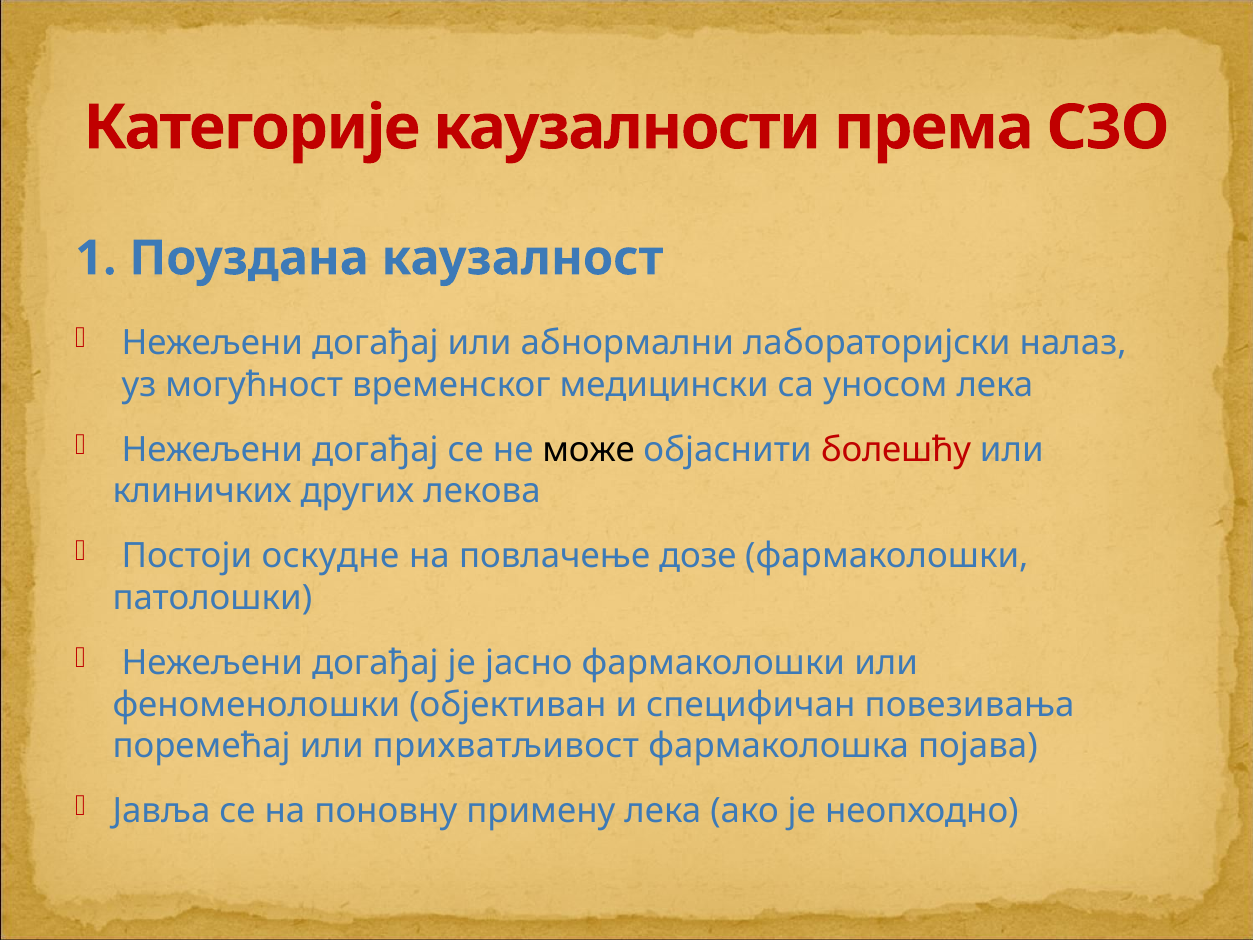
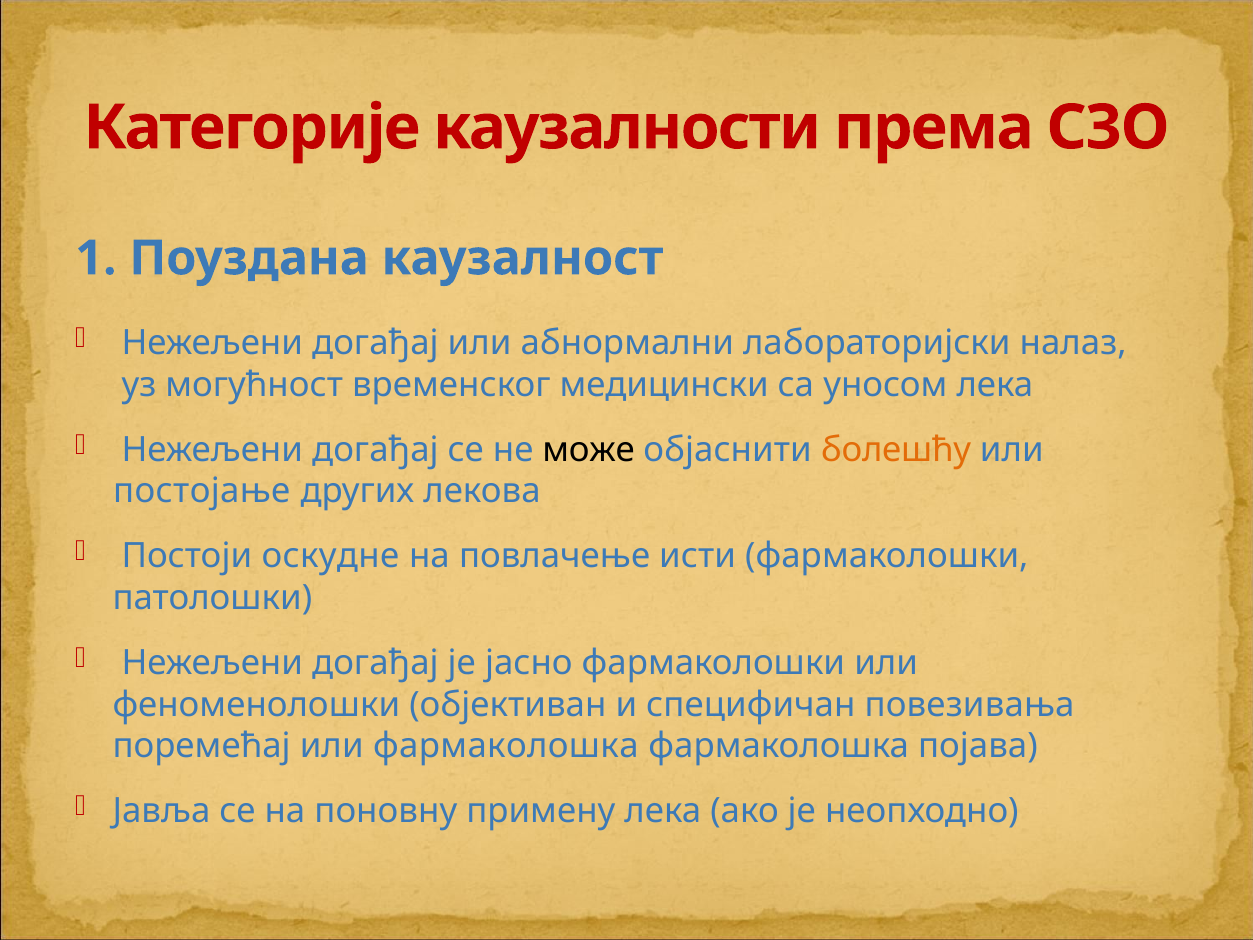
болешћу colour: red -> orange
клиничких: клиничких -> постојање
дозе: дозе -> исти
или прихватљивост: прихватљивост -> фармаколошка
